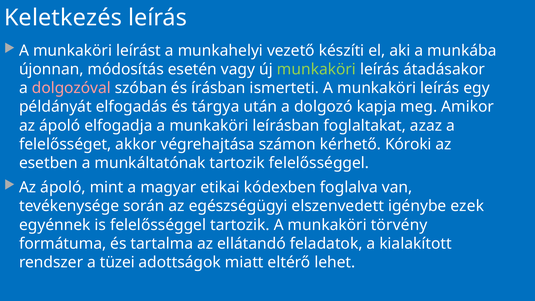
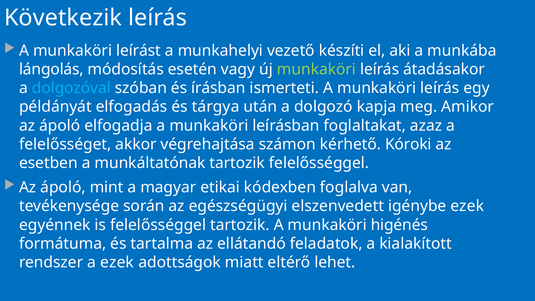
Keletkezés: Keletkezés -> Következik
újonnan: újonnan -> lángolás
dolgozóval colour: pink -> light blue
törvény: törvény -> higénés
a tüzei: tüzei -> ezek
